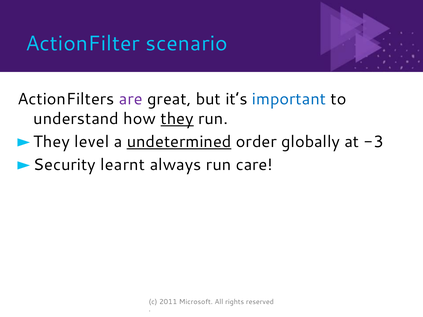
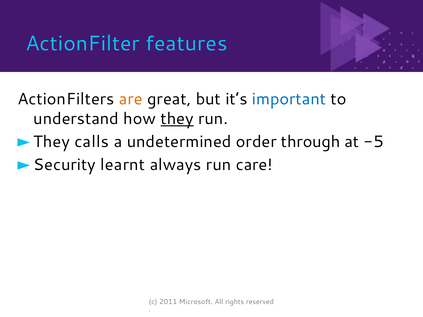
scenario: scenario -> features
are colour: purple -> orange
level: level -> calls
undetermined underline: present -> none
globally: globally -> through
-3: -3 -> -5
